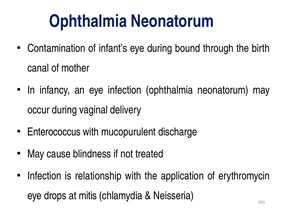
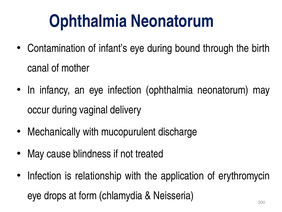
Enterococcus: Enterococcus -> Mechanically
mitis: mitis -> form
